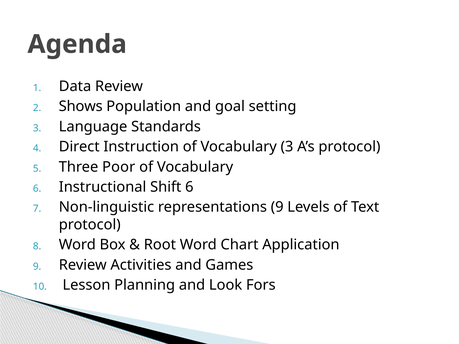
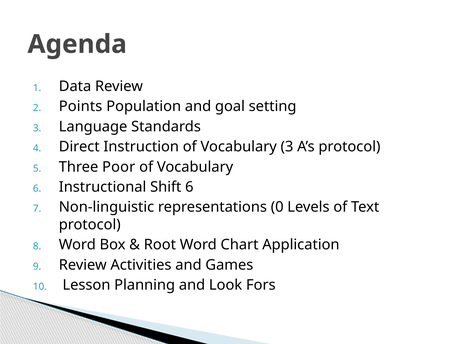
Shows: Shows -> Points
representations 9: 9 -> 0
